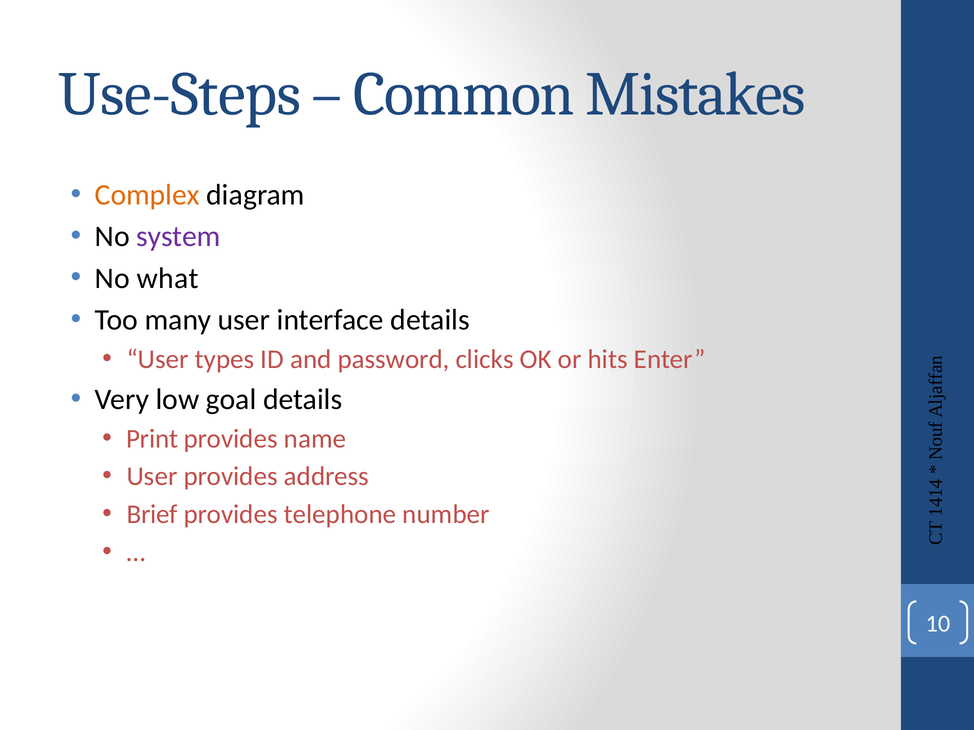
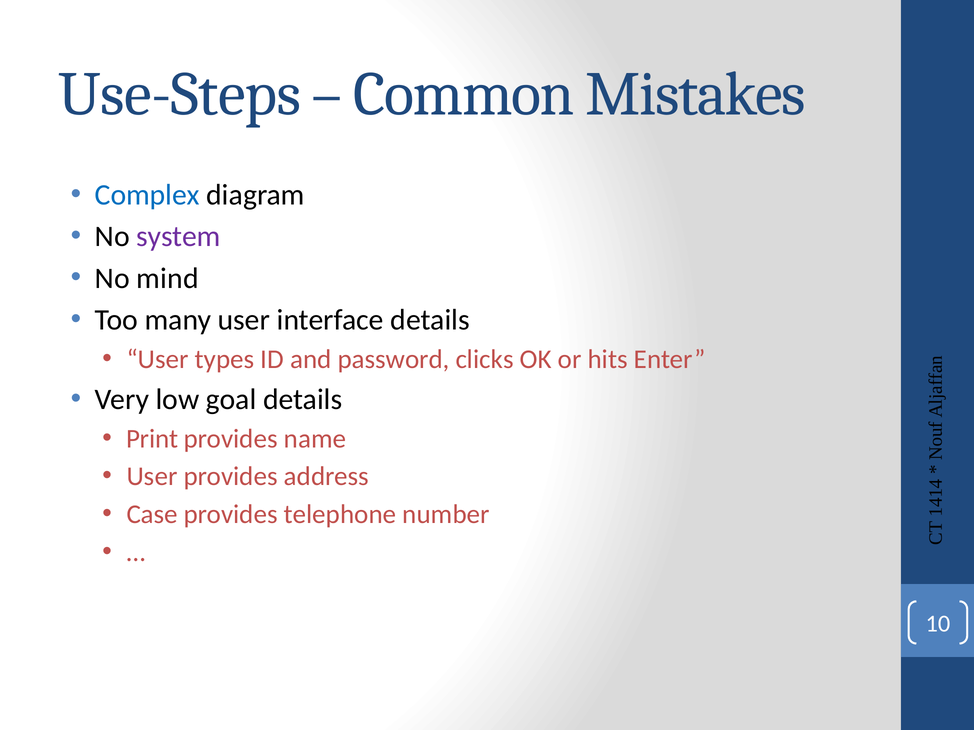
Complex colour: orange -> blue
what: what -> mind
Brief: Brief -> Case
